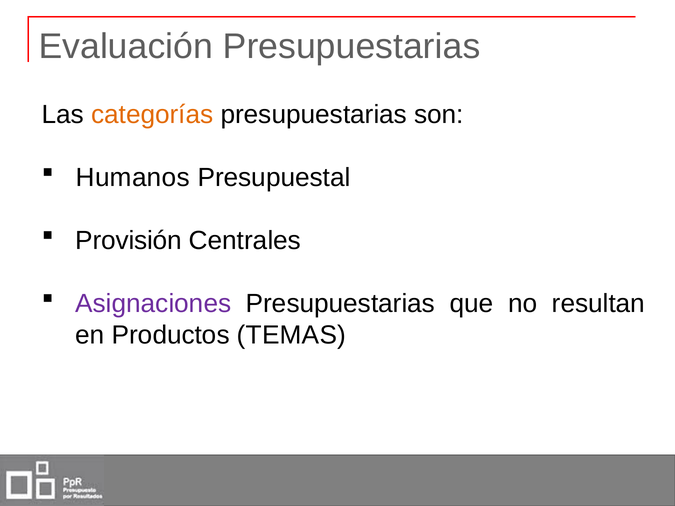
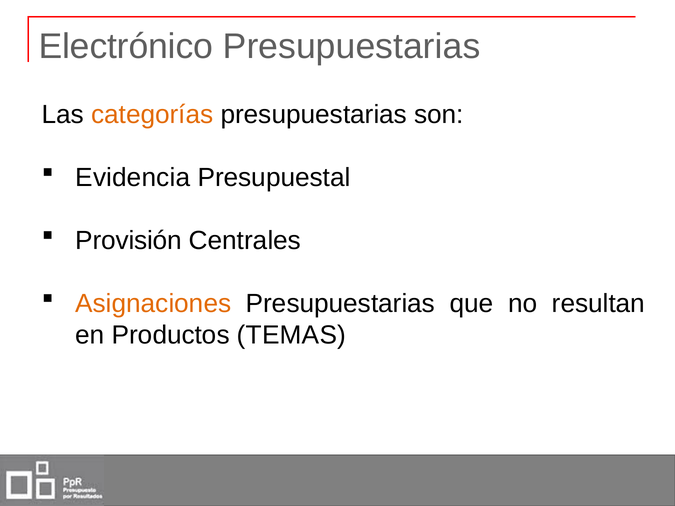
Evaluación: Evaluación -> Electrónico
Humanos: Humanos -> Evidencia
Asignaciones colour: purple -> orange
